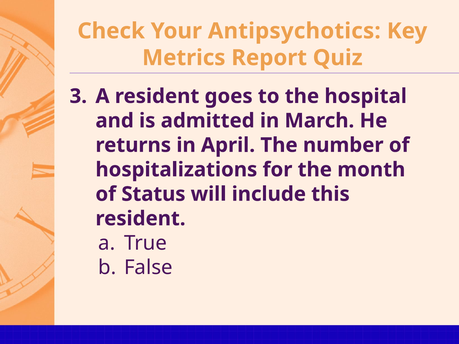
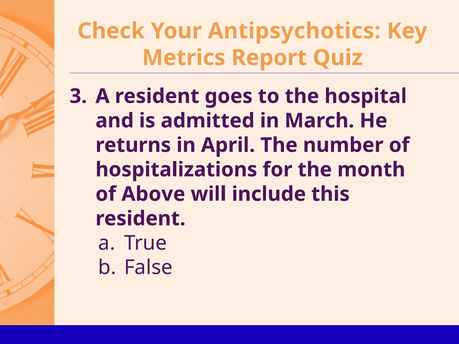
Status: Status -> Above
